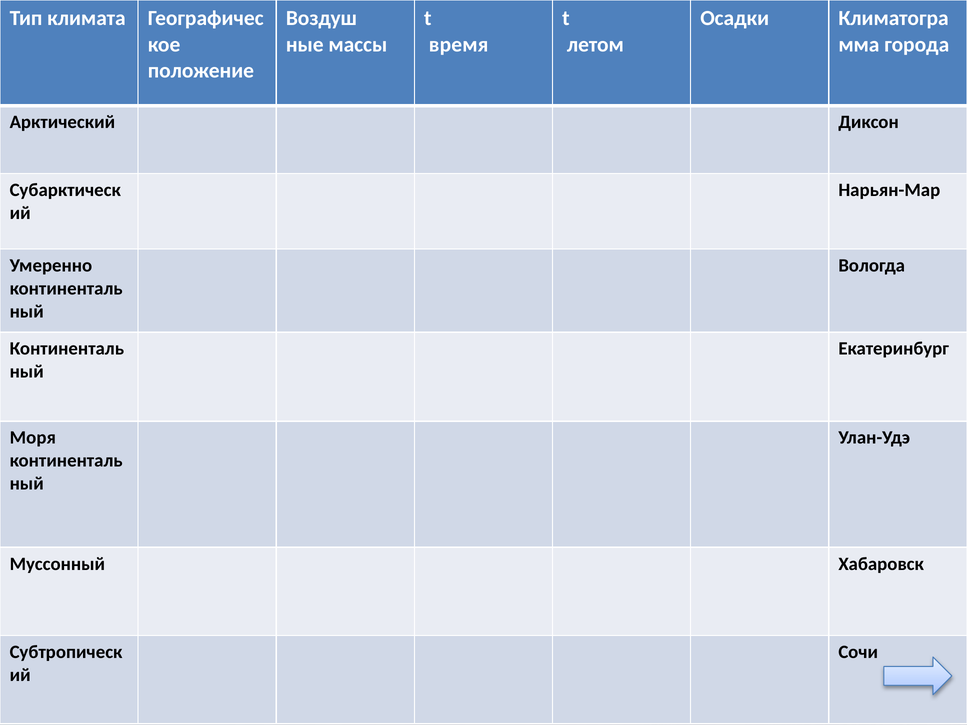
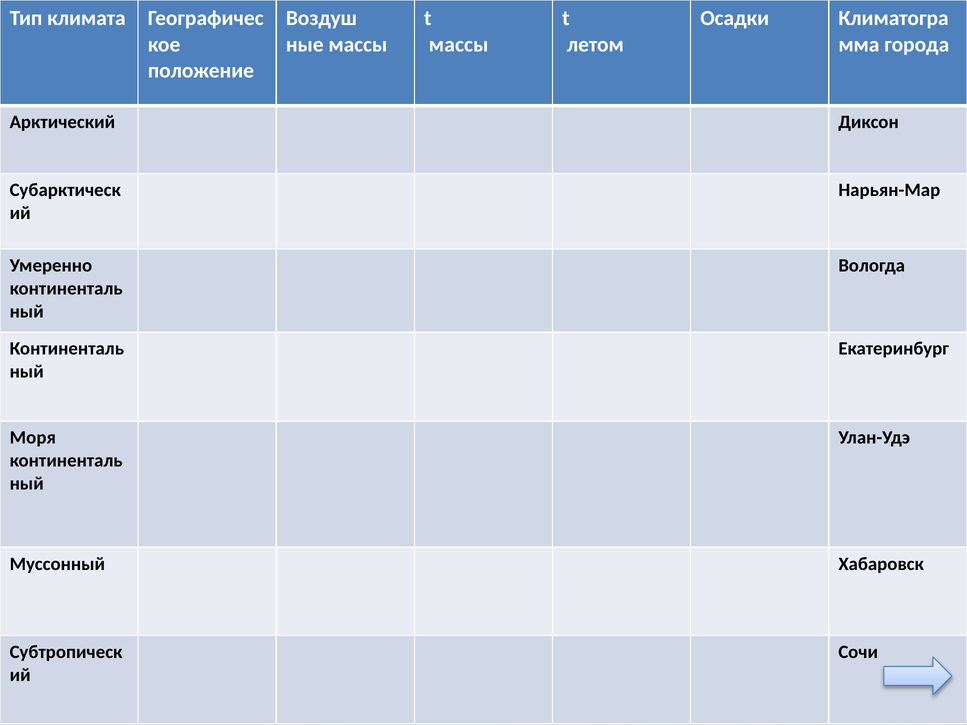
время at (459, 44): время -> массы
